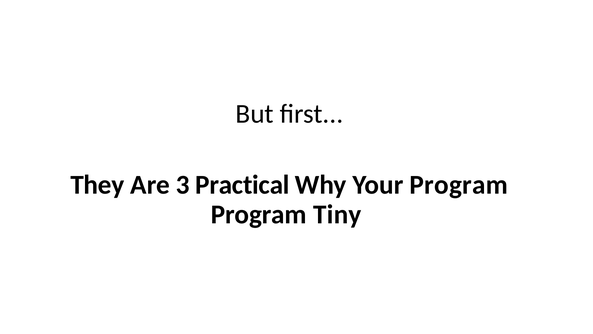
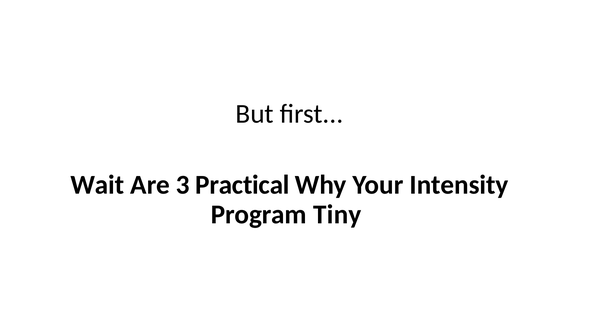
They: They -> Wait
Your Program: Program -> Intensity
